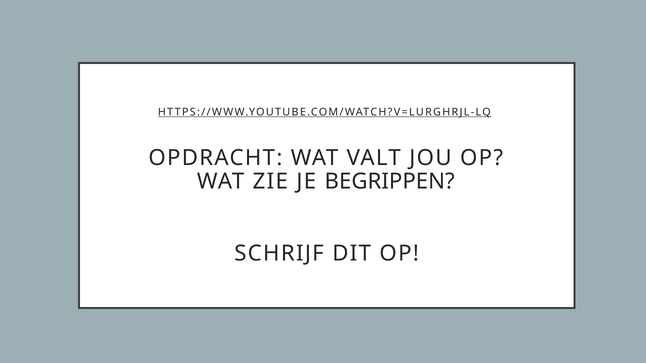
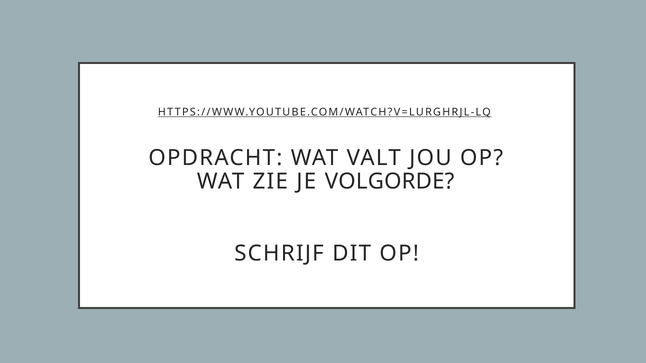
BEGRIPPEN: BEGRIPPEN -> VOLGORDE
